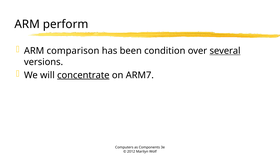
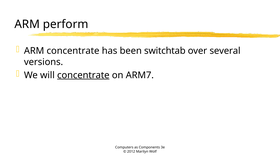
ARM comparison: comparison -> concentrate
condition: condition -> switchtab
several underline: present -> none
